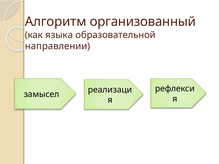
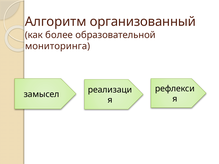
языка: языка -> более
направлении: направлении -> мониторинга
